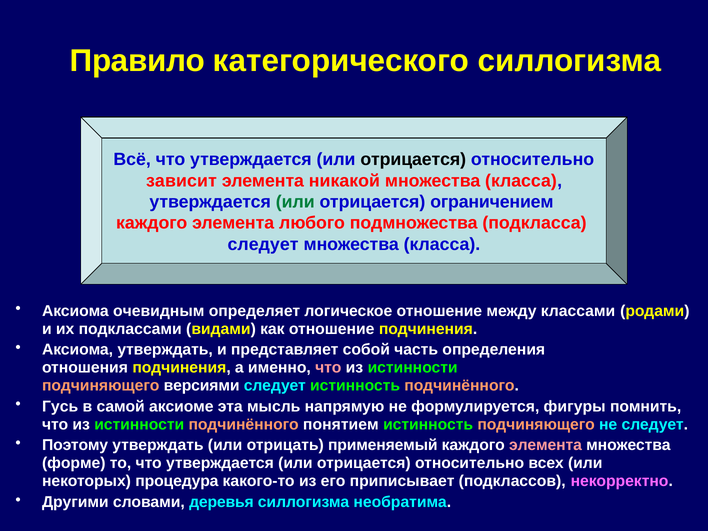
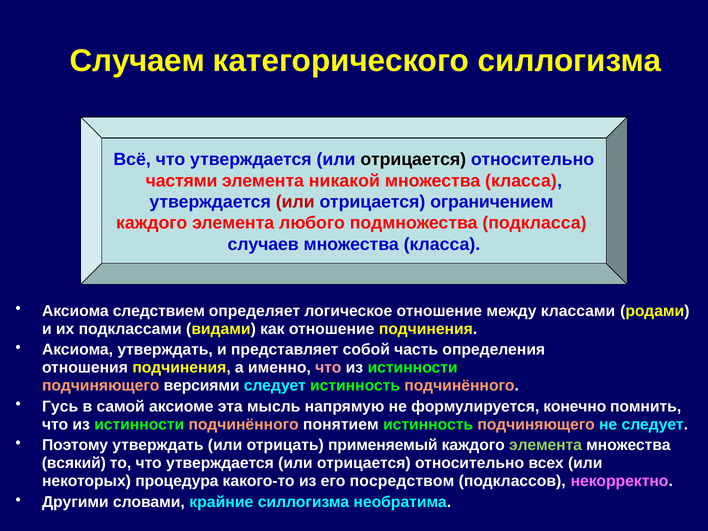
Правило: Правило -> Случаем
зависит: зависит -> частями
или at (295, 202) colour: green -> red
следует at (263, 244): следует -> случаев
очевидным: очевидным -> следствием
фигуры: фигуры -> конечно
элемента at (545, 445) colour: pink -> light green
форме: форме -> всякий
приписывает: приписывает -> посредством
деревья: деревья -> крайние
